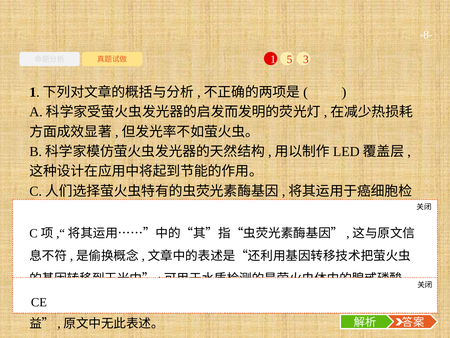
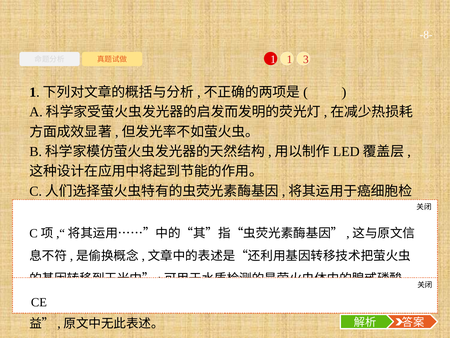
1 5: 5 -> 1
